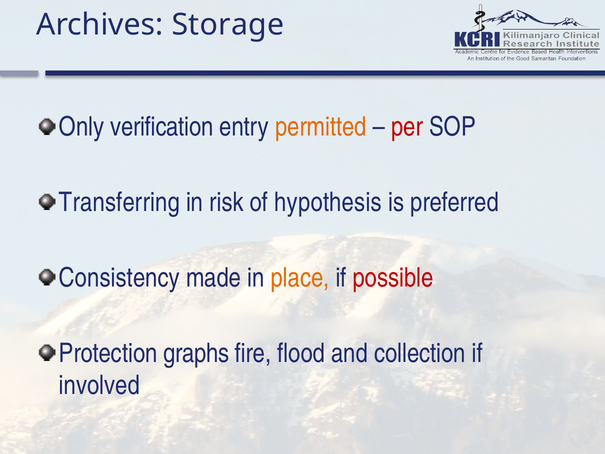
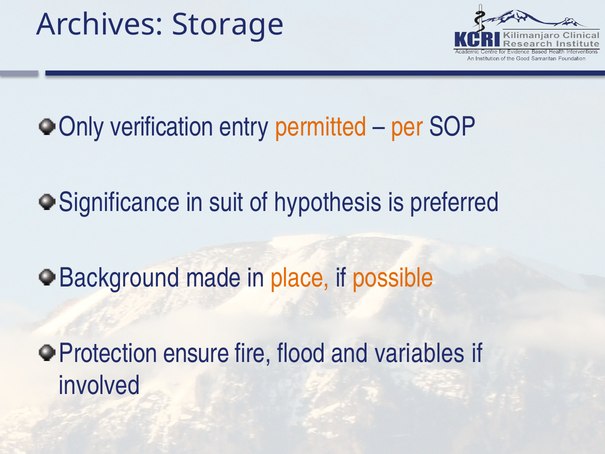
per colour: red -> orange
Transferring: Transferring -> Significance
risk: risk -> suit
Consistency: Consistency -> Background
possible colour: red -> orange
graphs: graphs -> ensure
collection: collection -> variables
